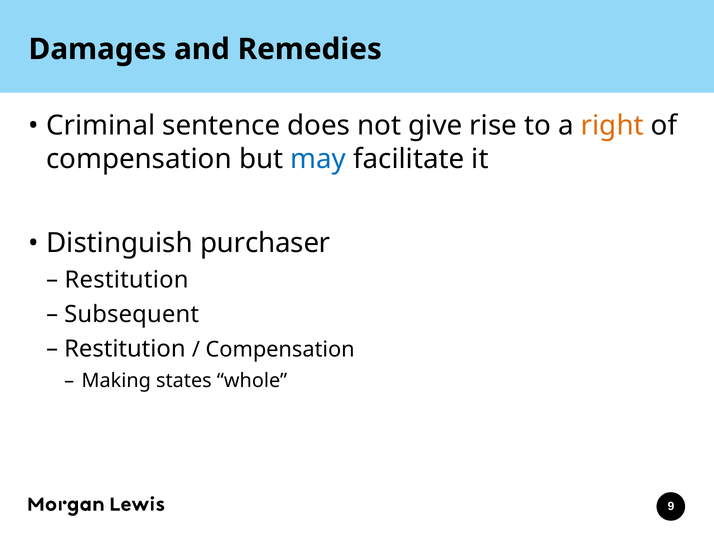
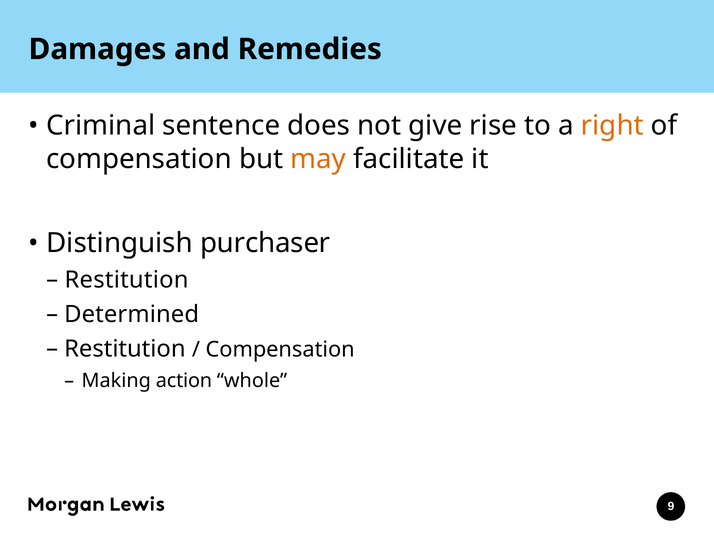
may colour: blue -> orange
Subsequent: Subsequent -> Determined
states: states -> action
